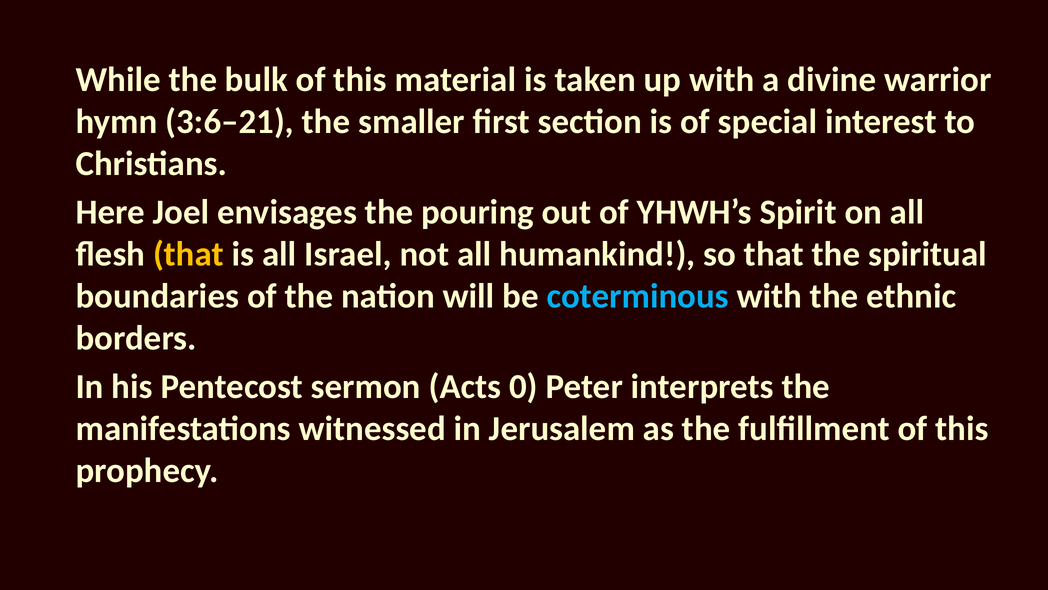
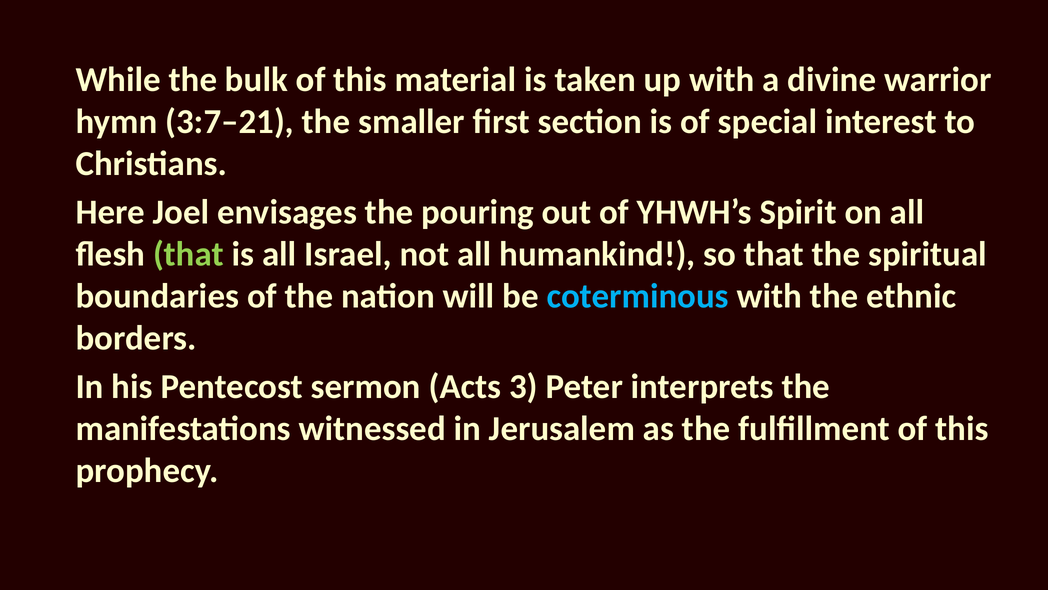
3:6–21: 3:6–21 -> 3:7–21
that at (188, 254) colour: yellow -> light green
0: 0 -> 3
